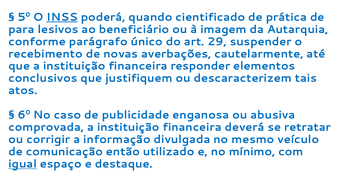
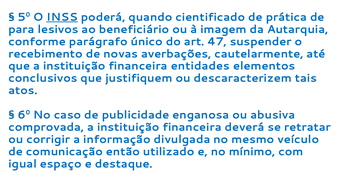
29: 29 -> 47
responder: responder -> entidades
igual underline: present -> none
